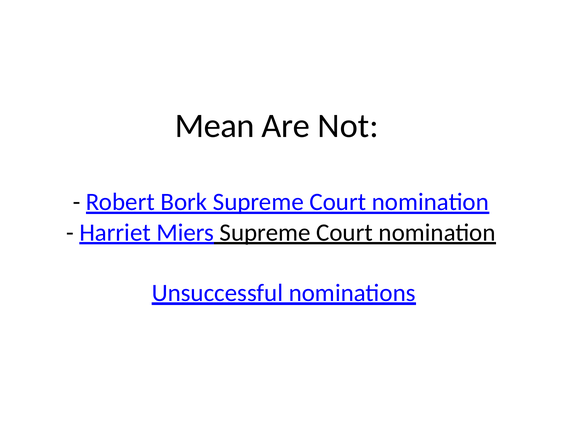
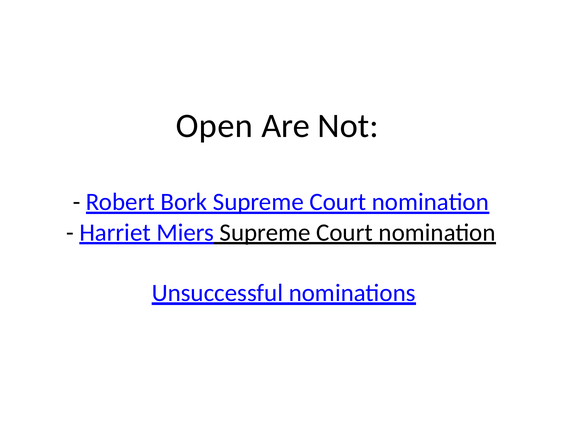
Mean: Mean -> Open
